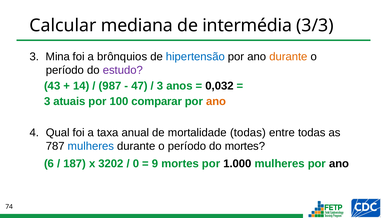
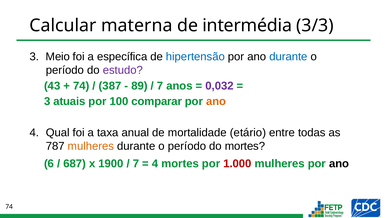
mediana: mediana -> materna
Mina: Mina -> Meio
brônquios: brônquios -> específica
durante at (288, 57) colour: orange -> blue
14 at (81, 86): 14 -> 74
987: 987 -> 387
47: 47 -> 89
3 at (160, 86): 3 -> 7
0,032 colour: black -> purple
mortalidade todas: todas -> etário
mulheres at (91, 146) colour: blue -> orange
187: 187 -> 687
3202: 3202 -> 1900
0 at (136, 164): 0 -> 7
9 at (155, 164): 9 -> 4
1.000 colour: black -> red
